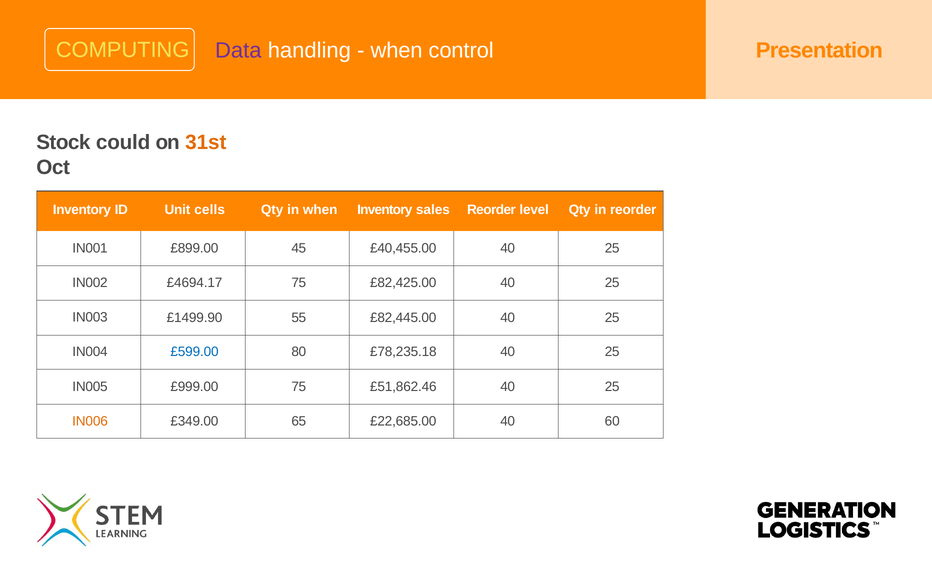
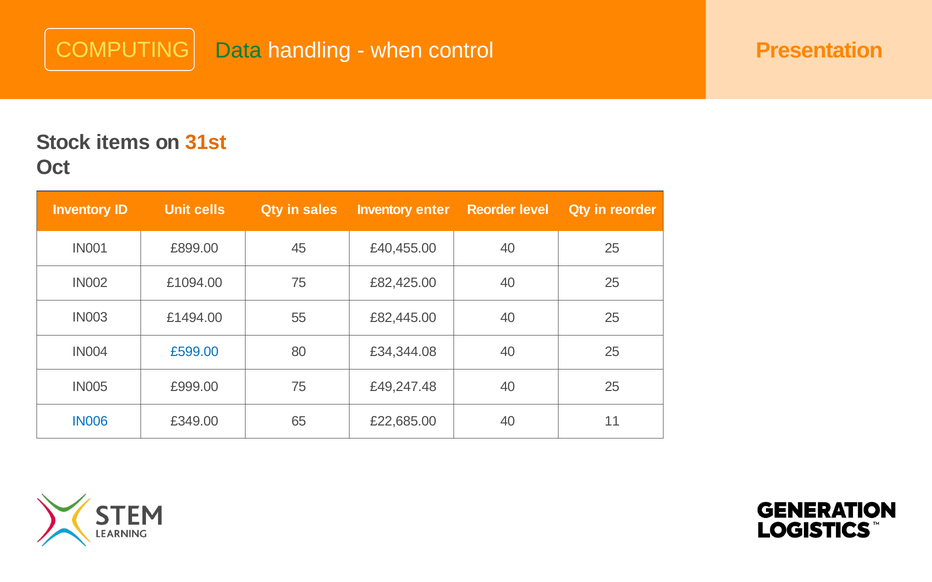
Data colour: purple -> green
could: could -> items
in when: when -> sales
sales: sales -> enter
£4694.17: £4694.17 -> £1094.00
£1499.90: £1499.90 -> £1494.00
£78,235.18: £78,235.18 -> £34,344.08
£51,862.46: £51,862.46 -> £49,247.48
IN006 colour: orange -> blue
60: 60 -> 11
